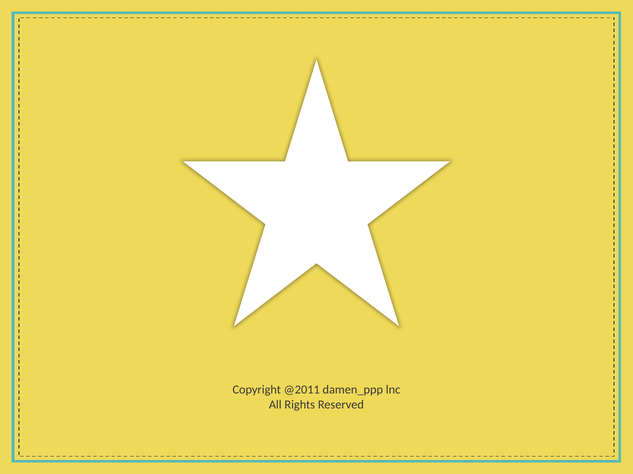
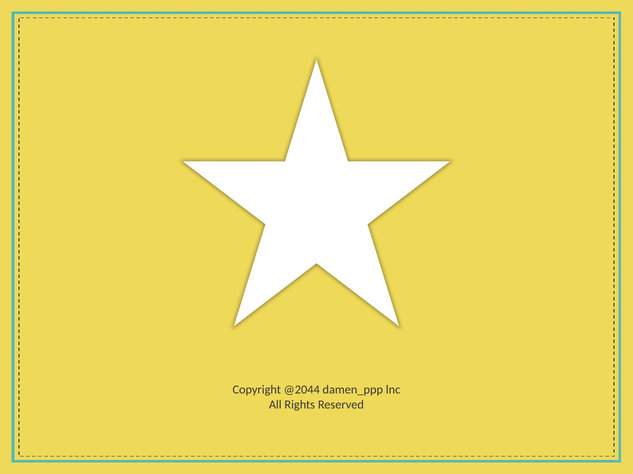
@2011: @2011 -> @2044
